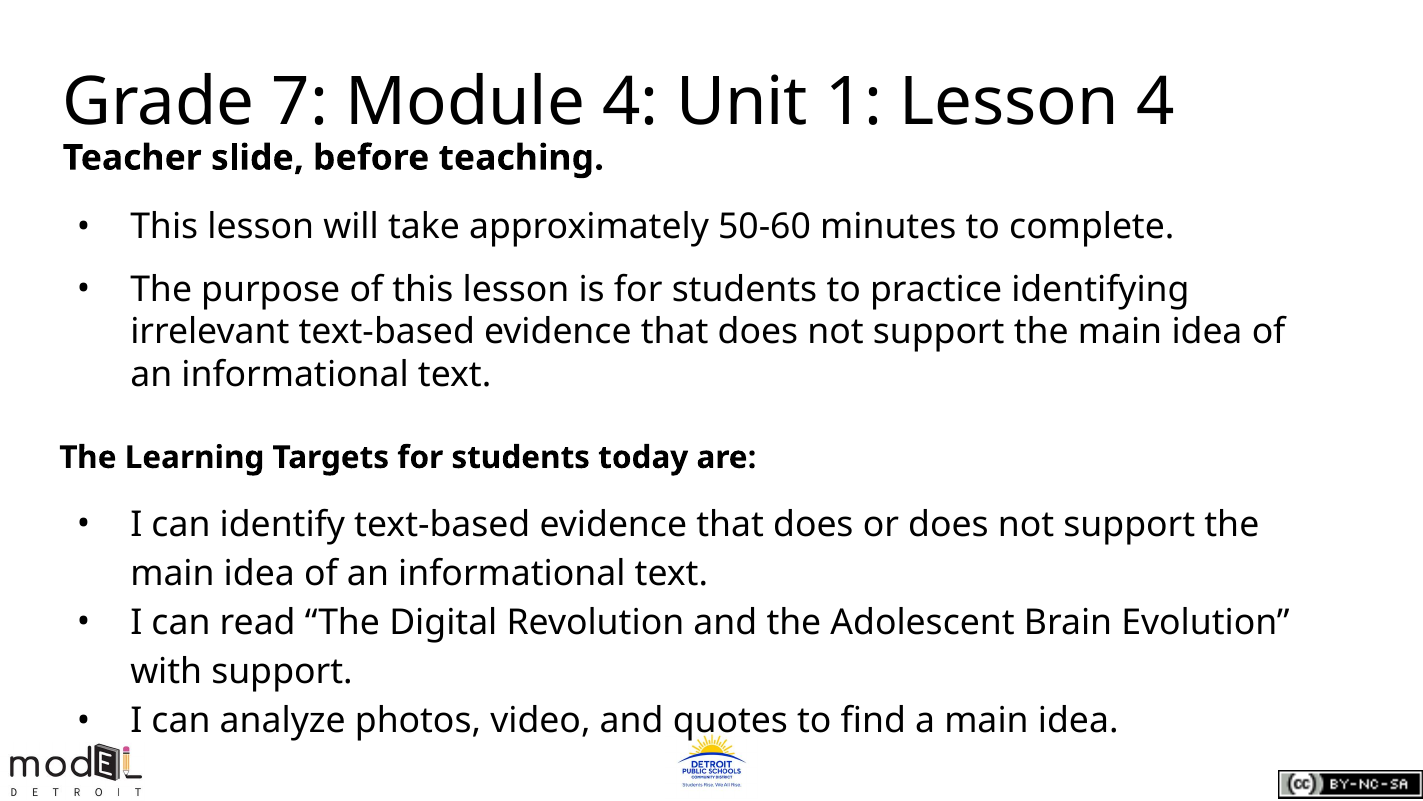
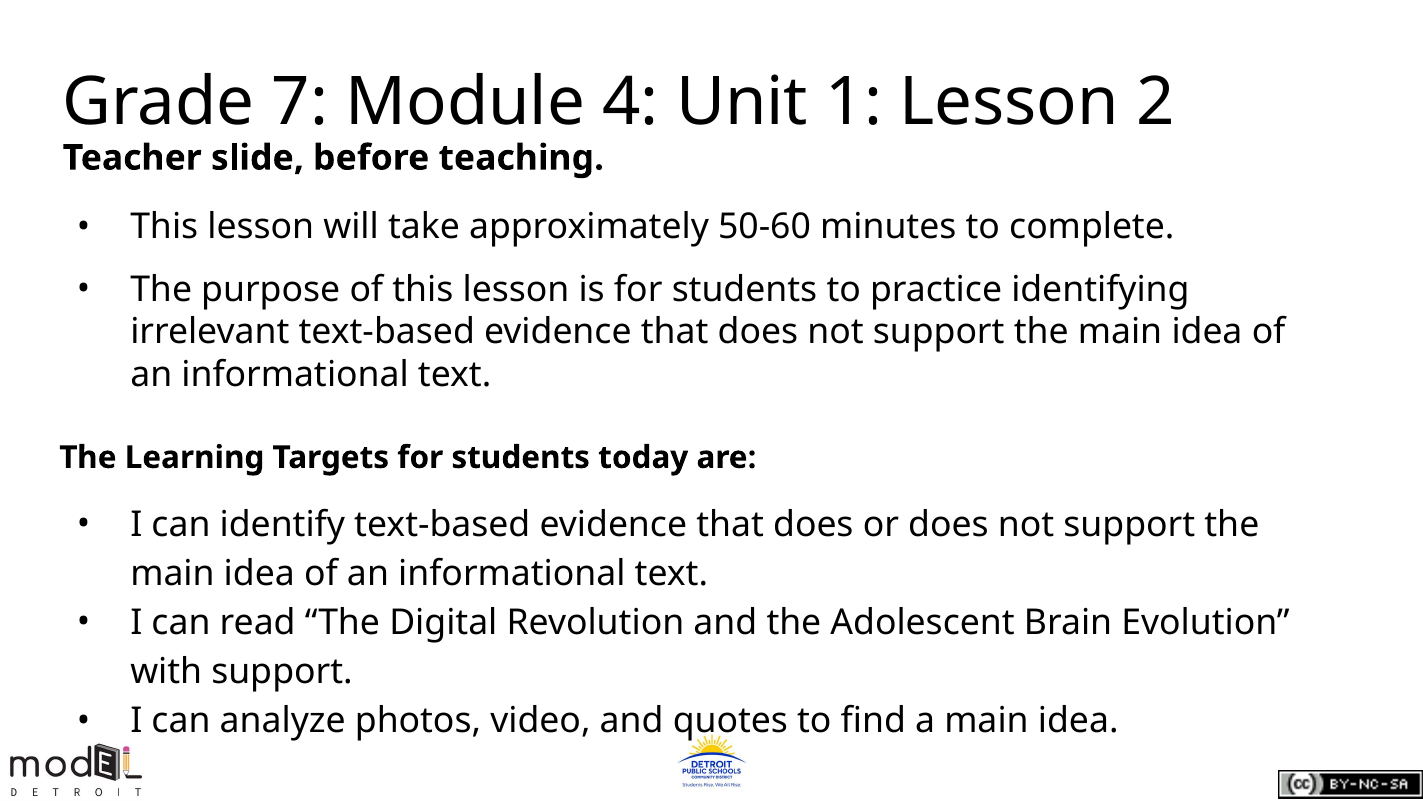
Lesson 4: 4 -> 2
